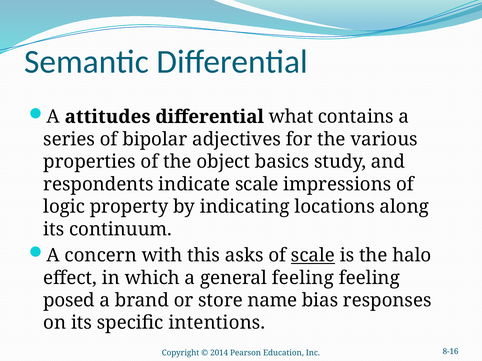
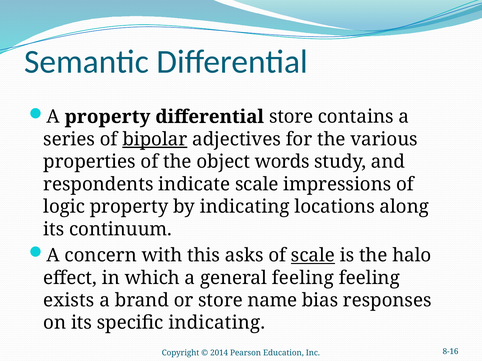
A attitudes: attitudes -> property
differential what: what -> store
bipolar underline: none -> present
basics: basics -> words
posed: posed -> exists
specific intentions: intentions -> indicating
